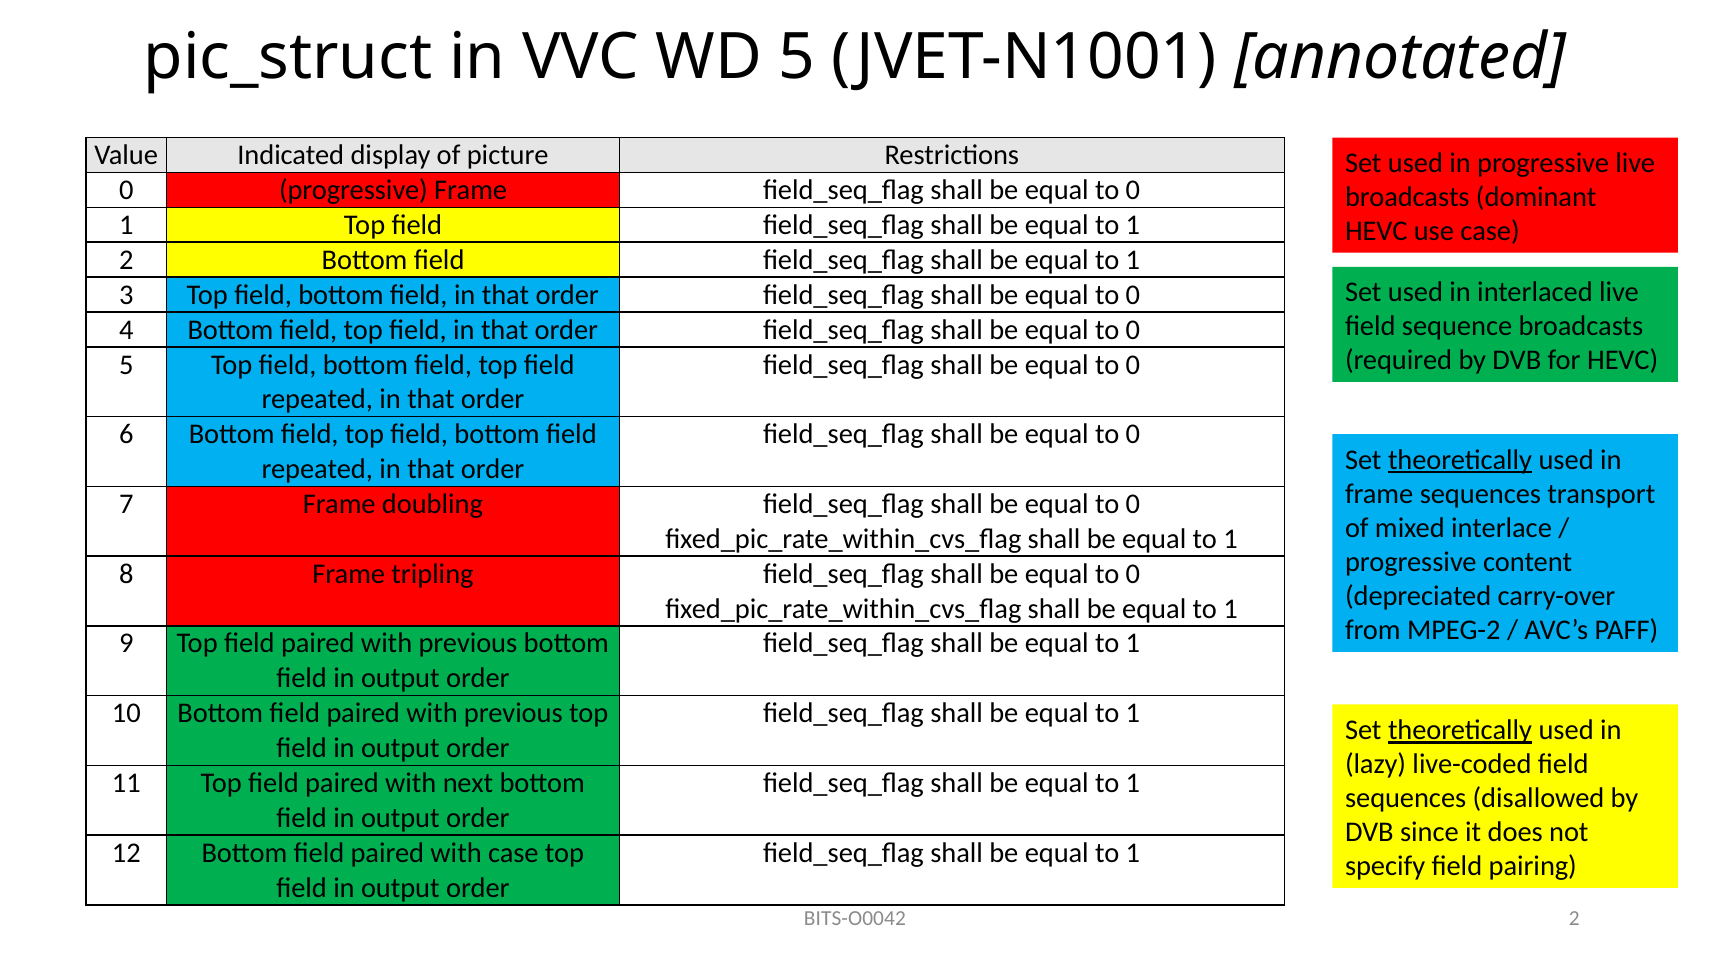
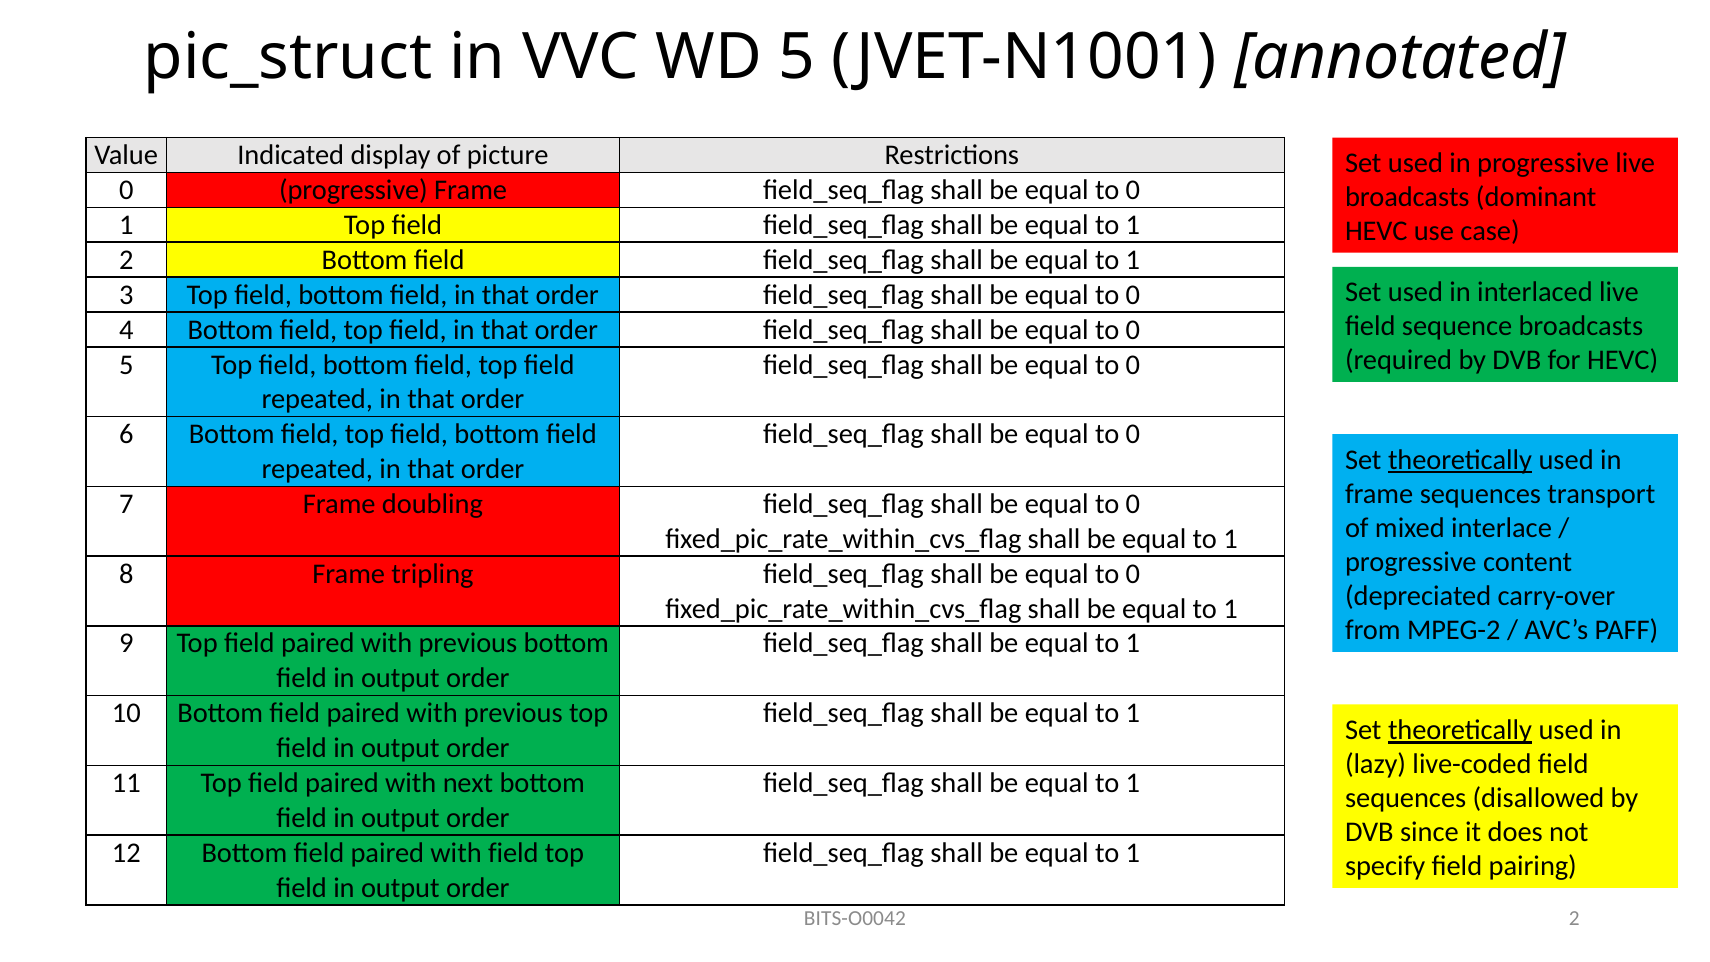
with case: case -> field
